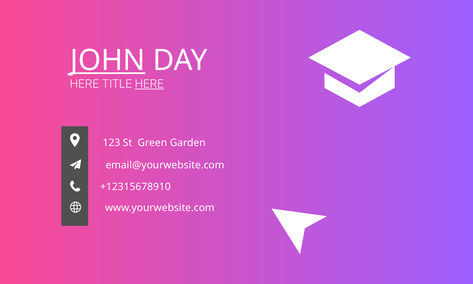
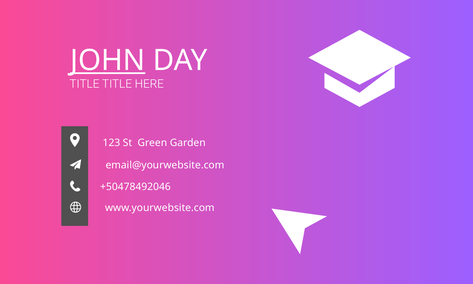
HERE at (84, 84): HERE -> TITLE
HERE at (149, 84) underline: present -> none
+12315678910: +12315678910 -> +50478492046
